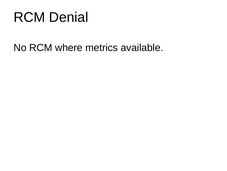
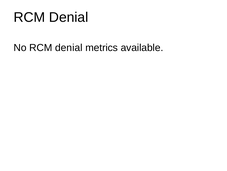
No RCM where: where -> denial
